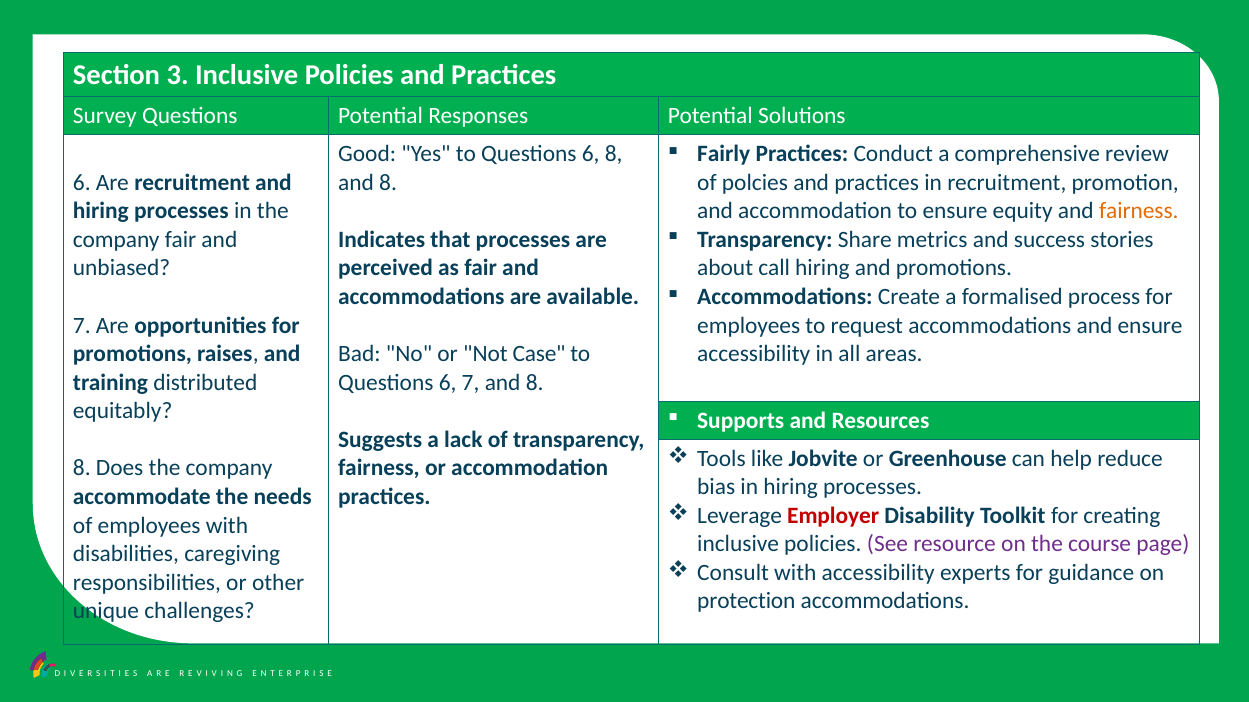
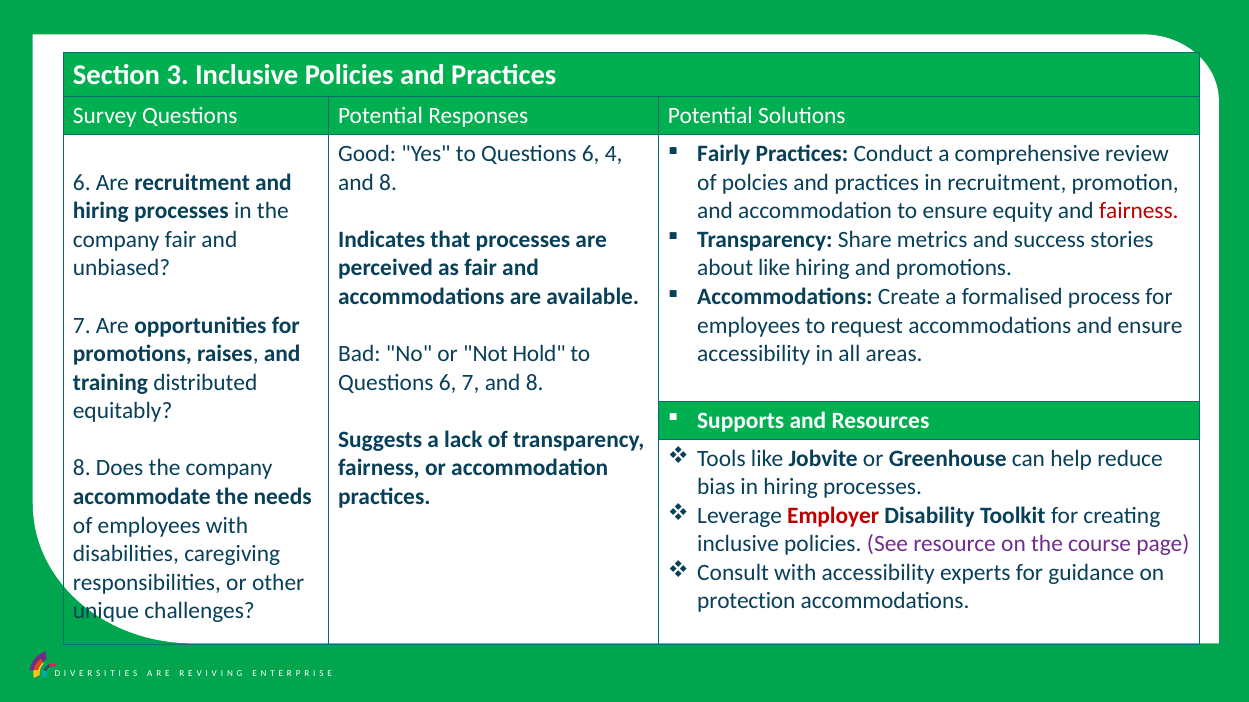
6 8: 8 -> 4
fairness at (1139, 211) colour: orange -> red
about call: call -> like
Case: Case -> Hold
